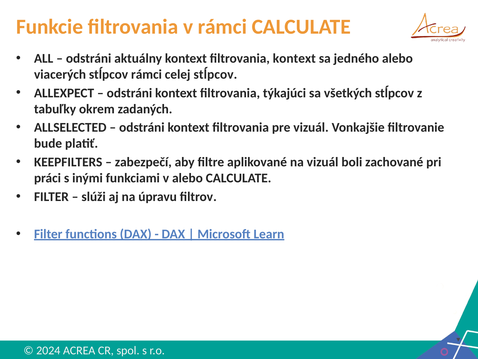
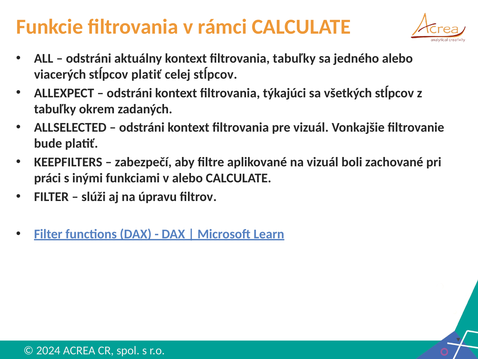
filtrovania kontext: kontext -> tabuľky
stĺpcov rámci: rámci -> platiť
